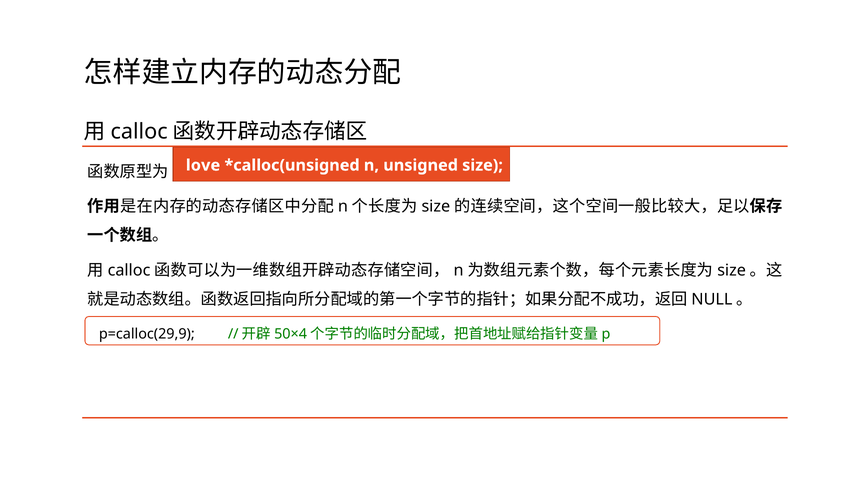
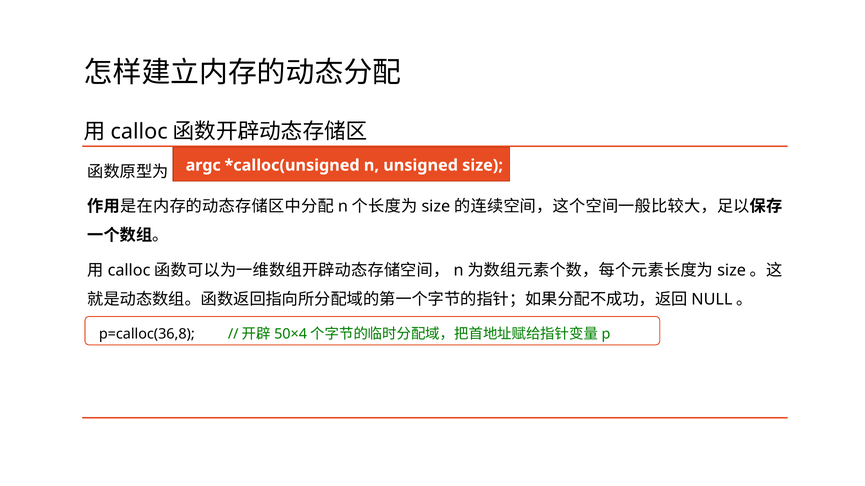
love: love -> argc
p=calloc(29,9: p=calloc(29,9 -> p=calloc(36,8
